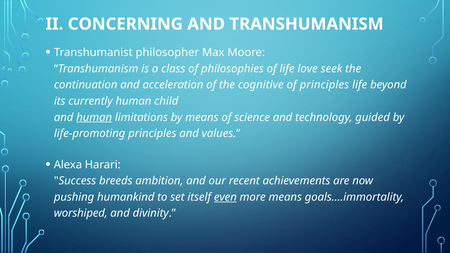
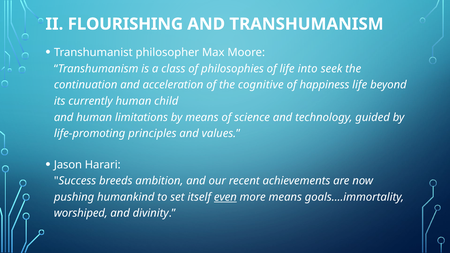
CONCERNING: CONCERNING -> FLOURISHING
love: love -> into
of principles: principles -> happiness
human at (94, 117) underline: present -> none
Alexa: Alexa -> Jason
